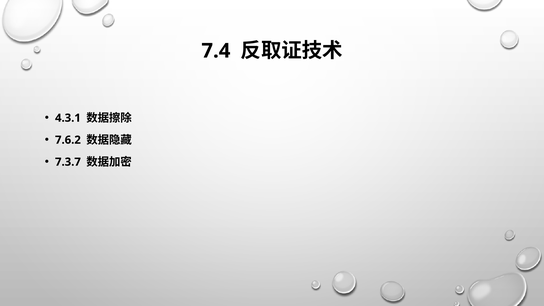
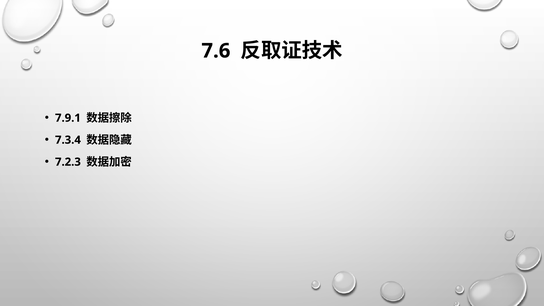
7.4: 7.4 -> 7.6
4.3.1: 4.3.1 -> 7.9.1
7.6.2: 7.6.2 -> 7.3.4
7.3.7: 7.3.7 -> 7.2.3
